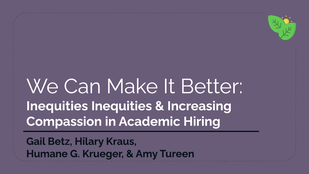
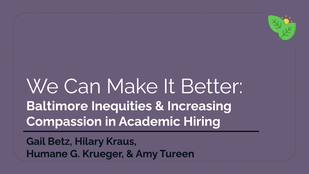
Inequities at (57, 106): Inequities -> Baltimore
